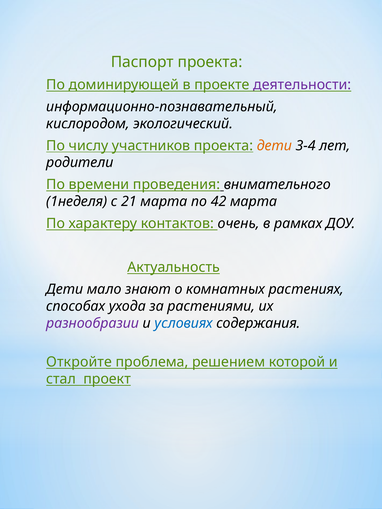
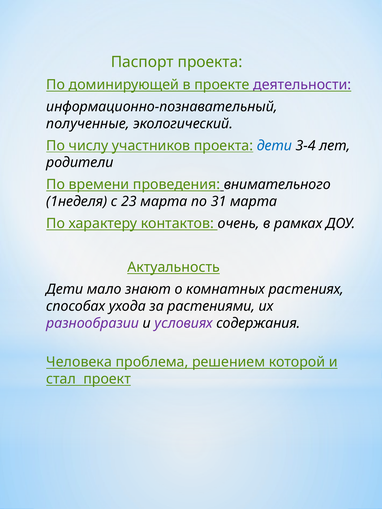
кислородом: кислородом -> полученные
дети at (274, 146) colour: orange -> blue
21: 21 -> 23
42: 42 -> 31
условиях colour: blue -> purple
Откройте: Откройте -> Человека
